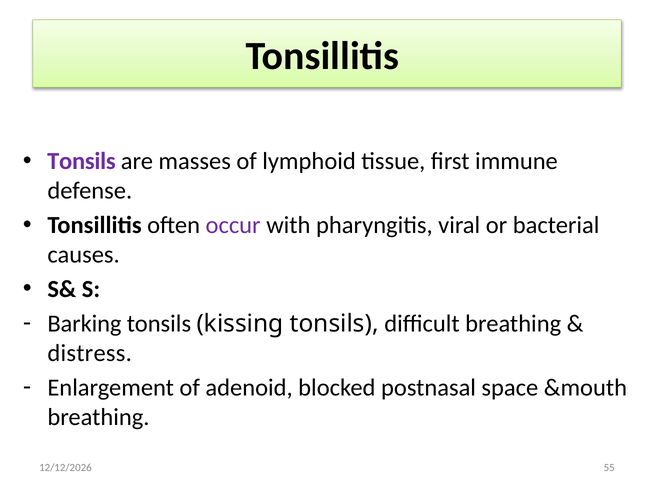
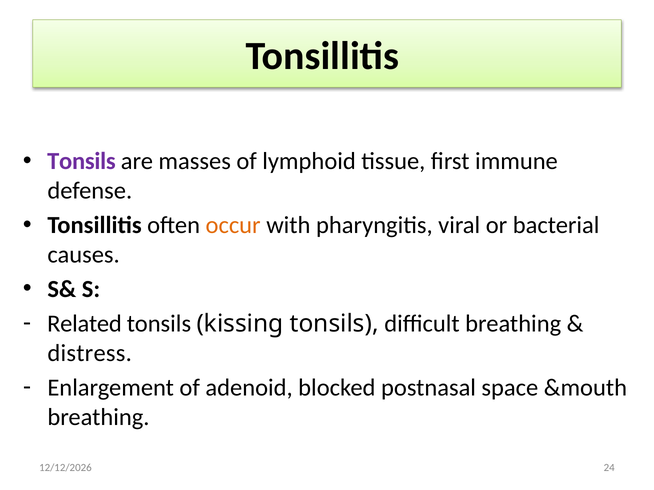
occur colour: purple -> orange
Barking: Barking -> Related
55: 55 -> 24
